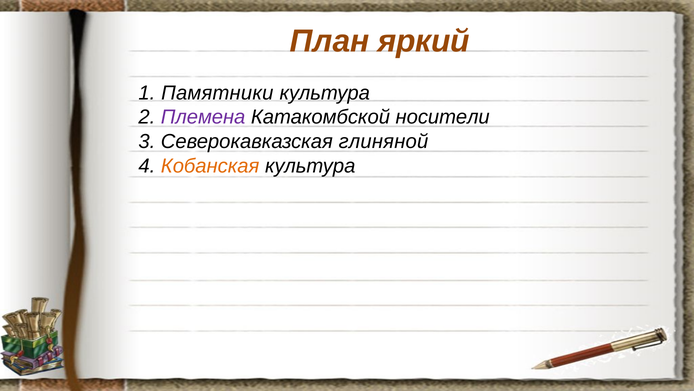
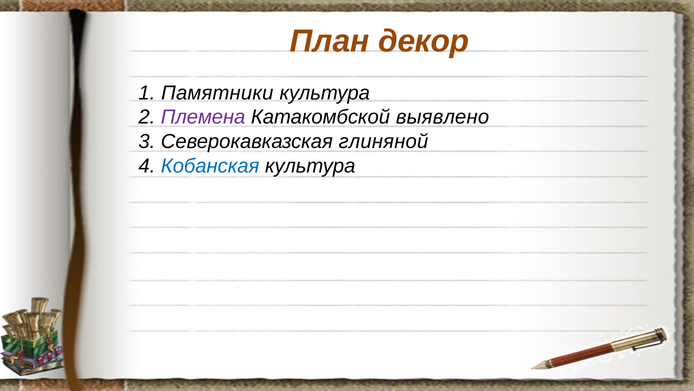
яркий: яркий -> декор
носители: носители -> выявлено
Кобанская colour: orange -> blue
